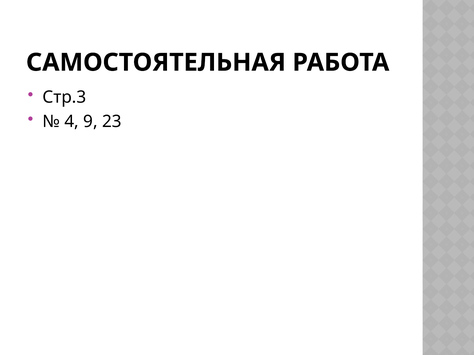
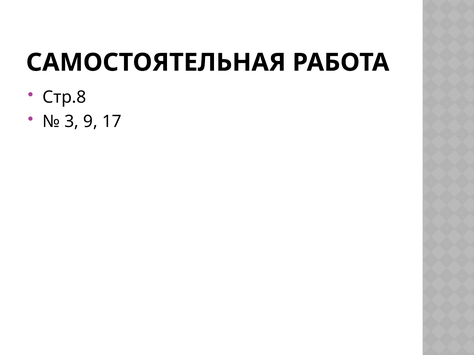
Стр.3: Стр.3 -> Стр.8
4: 4 -> 3
23: 23 -> 17
